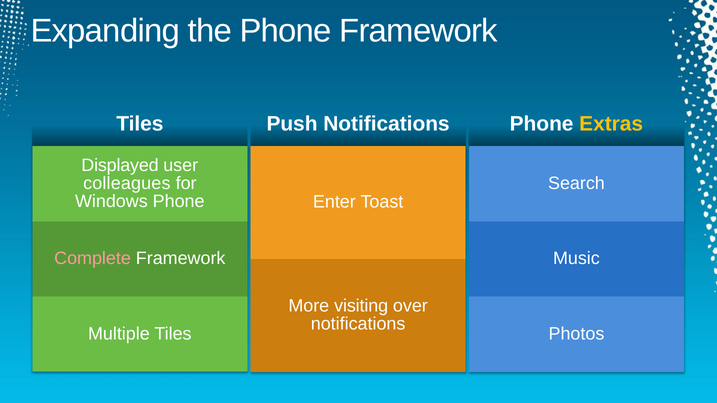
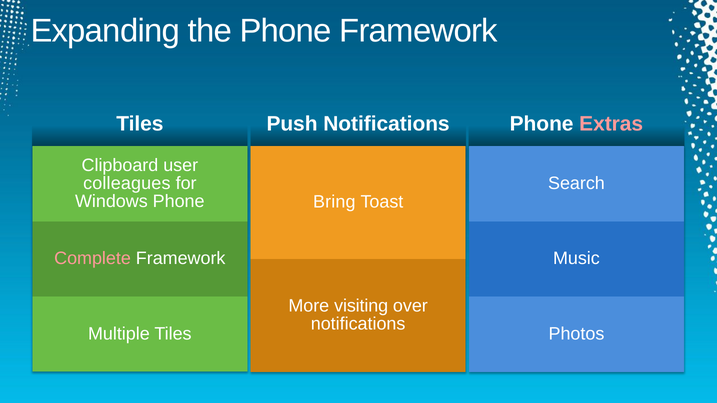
Extras colour: yellow -> pink
Displayed: Displayed -> Clipboard
Enter: Enter -> Bring
